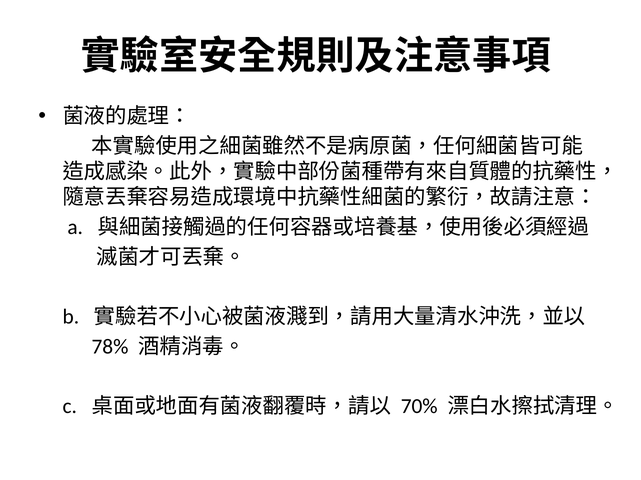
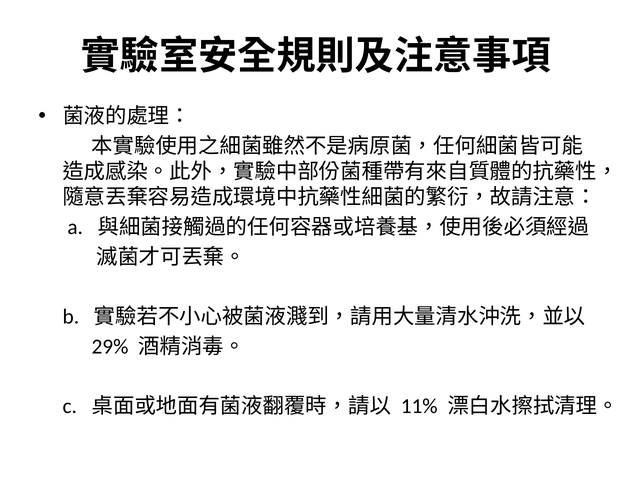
78%: 78% -> 29%
70%: 70% -> 11%
